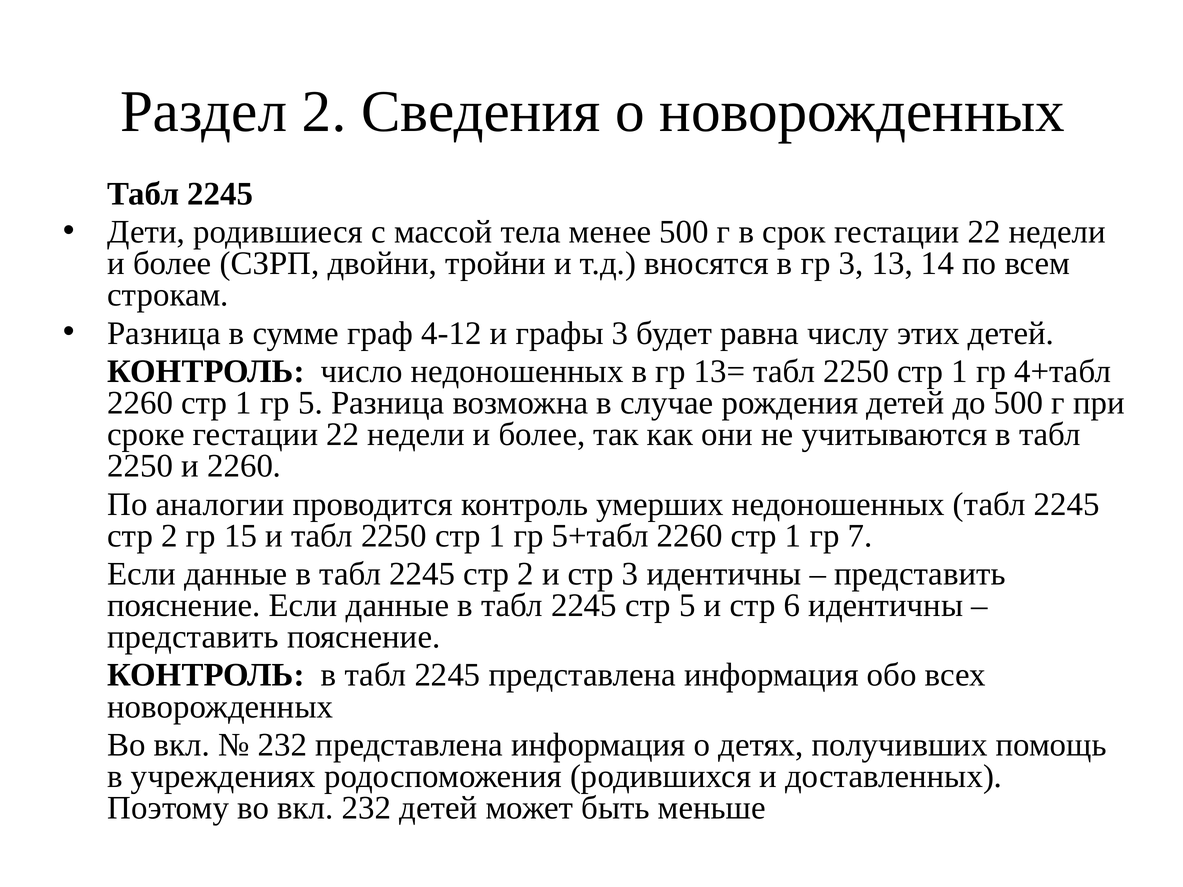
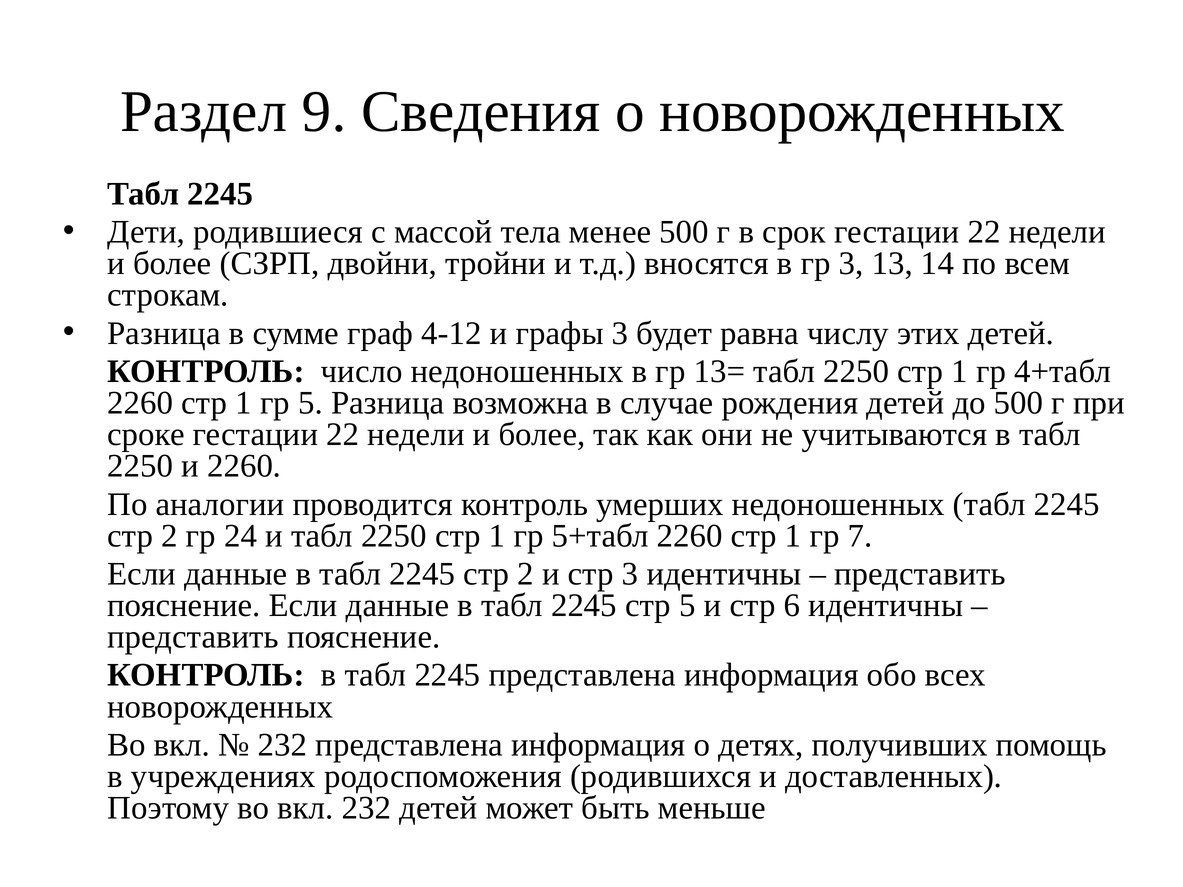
Раздел 2: 2 -> 9
15: 15 -> 24
